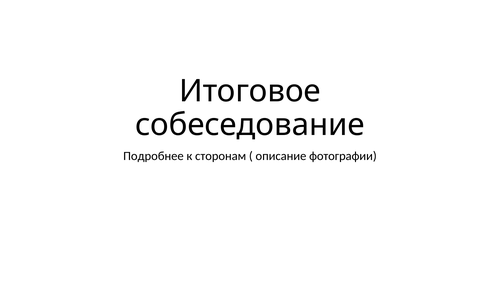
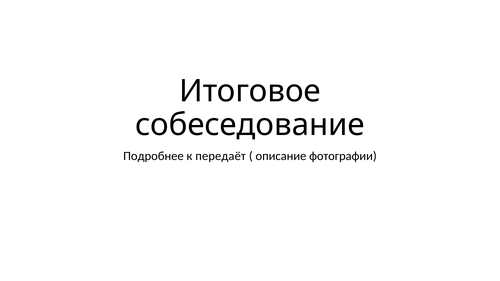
сторонам: сторонам -> передаёт
